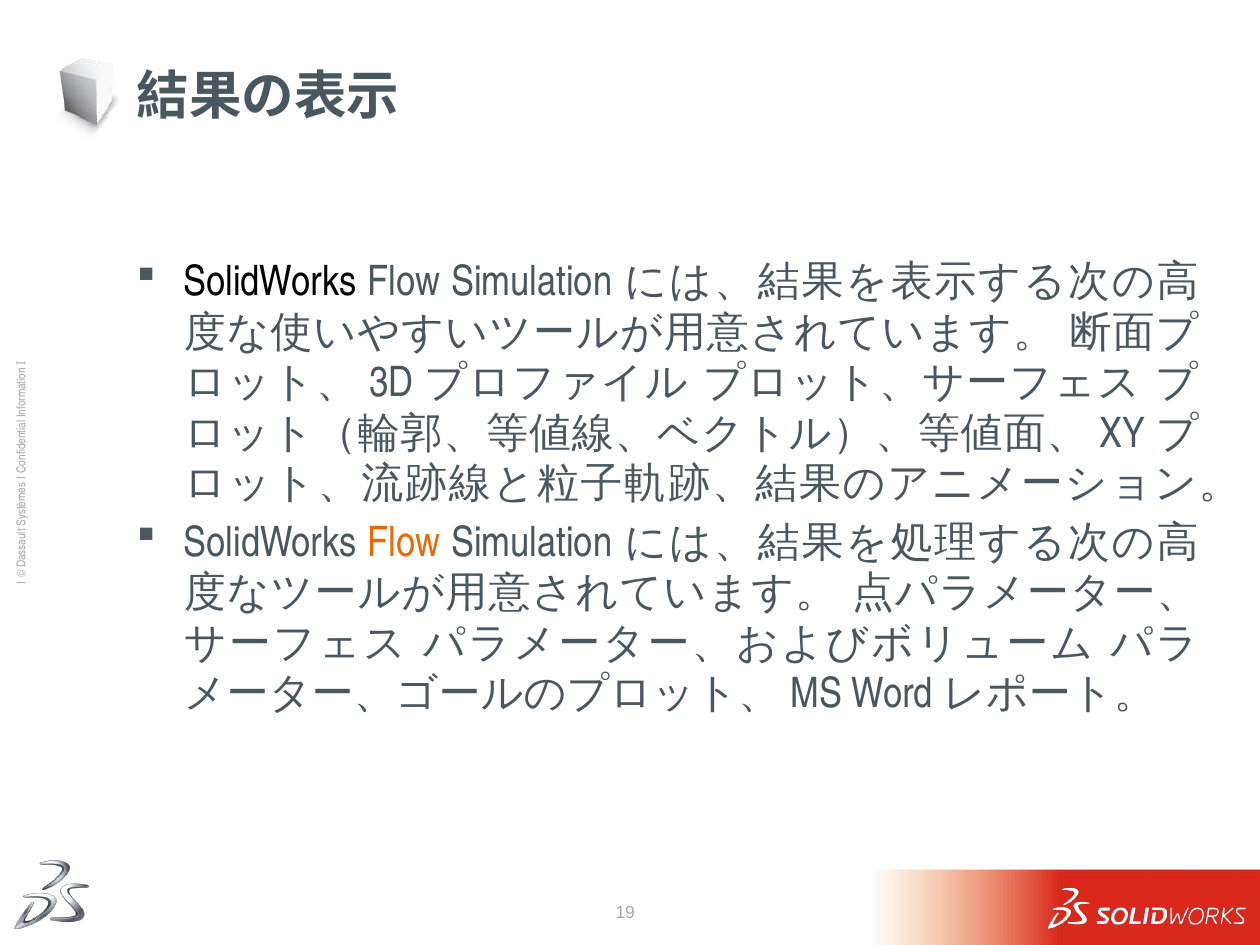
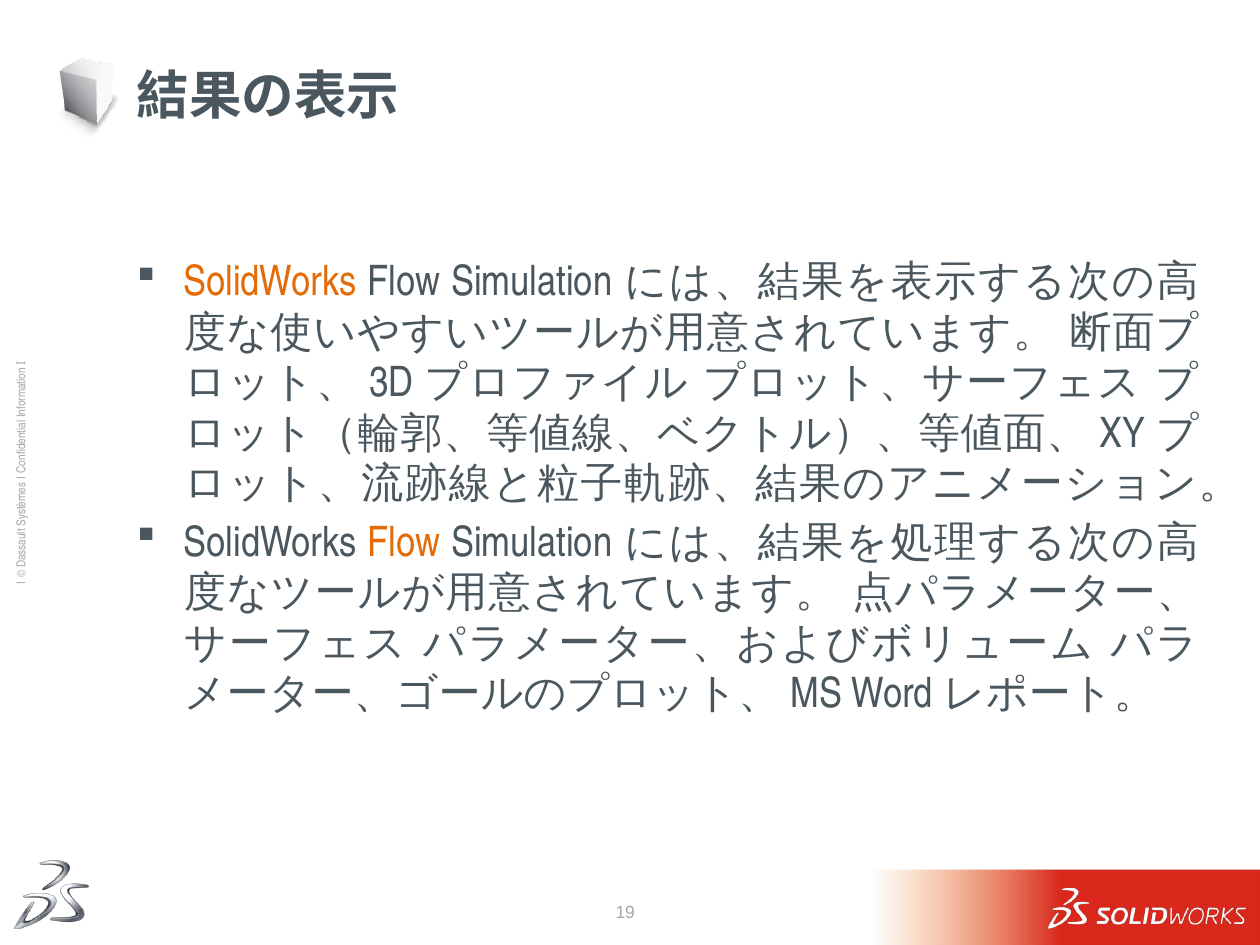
SolidWorks at (270, 282) colour: black -> orange
